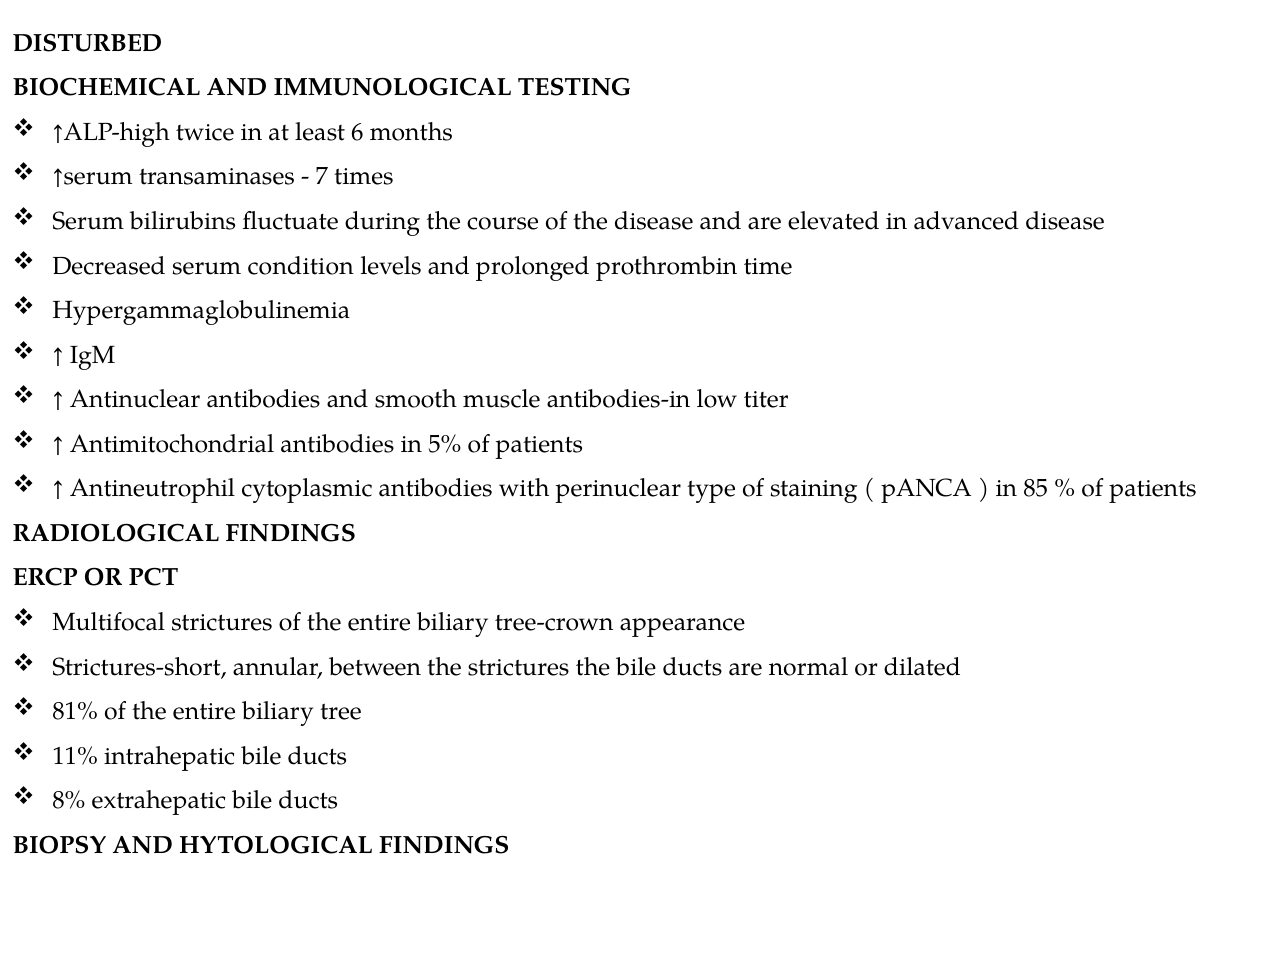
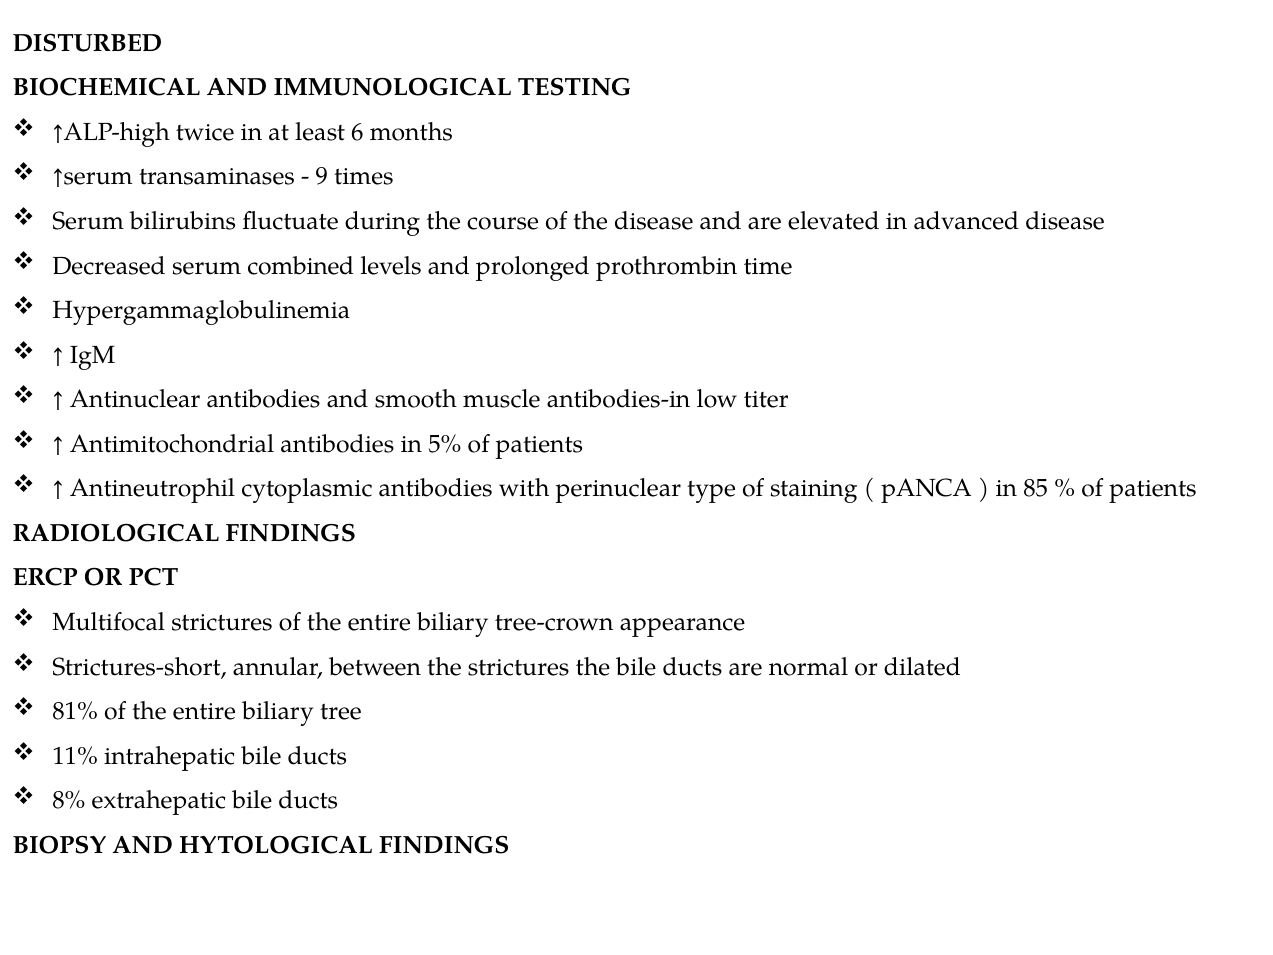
7: 7 -> 9
condition: condition -> combined
